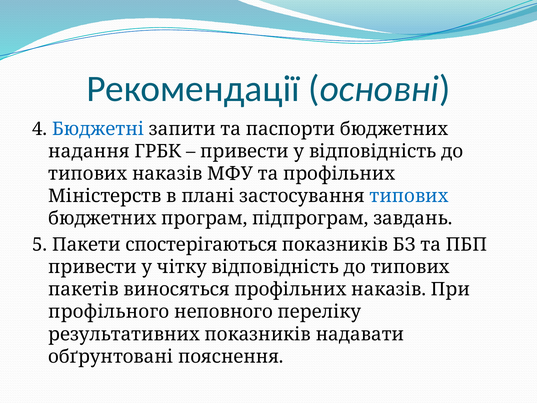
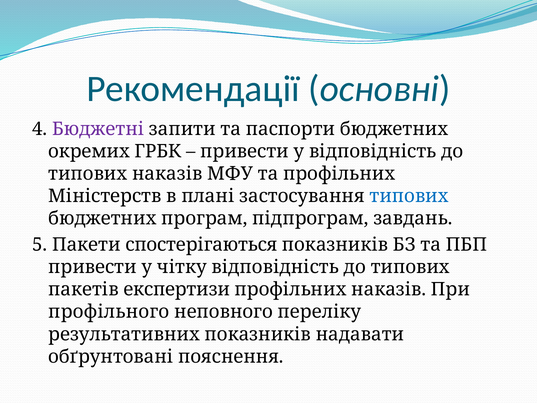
Бюджетні colour: blue -> purple
надання: надання -> окремих
виносяться: виносяться -> експертизи
